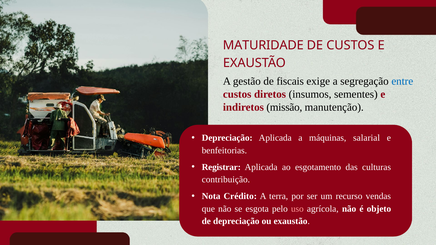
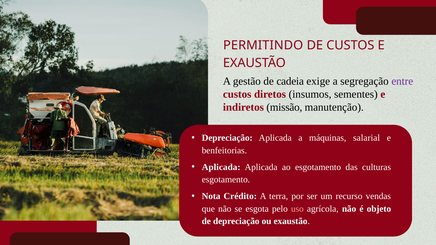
MATURIDADE: MATURIDADE -> PERMITINDO
fiscais: fiscais -> cadeia
entre colour: blue -> purple
Registrar at (221, 167): Registrar -> Aplicada
contribuição at (226, 180): contribuição -> esgotamento
